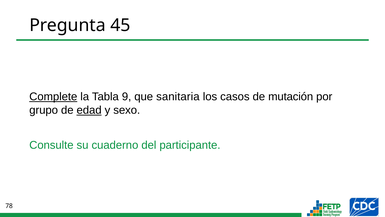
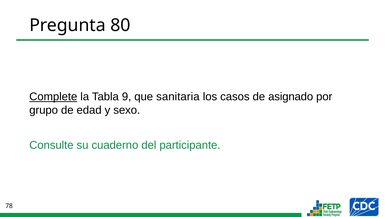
45: 45 -> 80
mutación: mutación -> asignado
edad underline: present -> none
